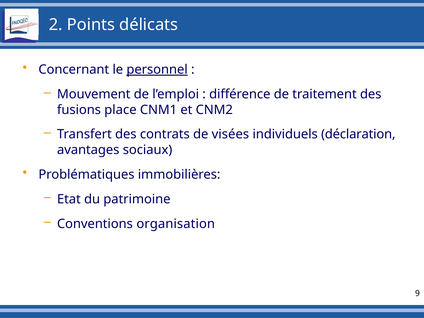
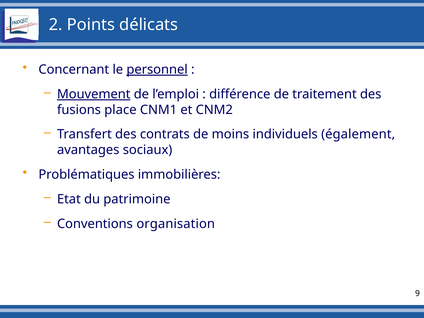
Mouvement underline: none -> present
visées: visées -> moins
déclaration: déclaration -> également
